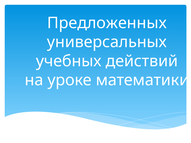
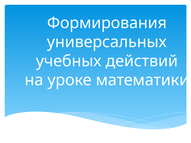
Предложенных: Предложенных -> Формирования
